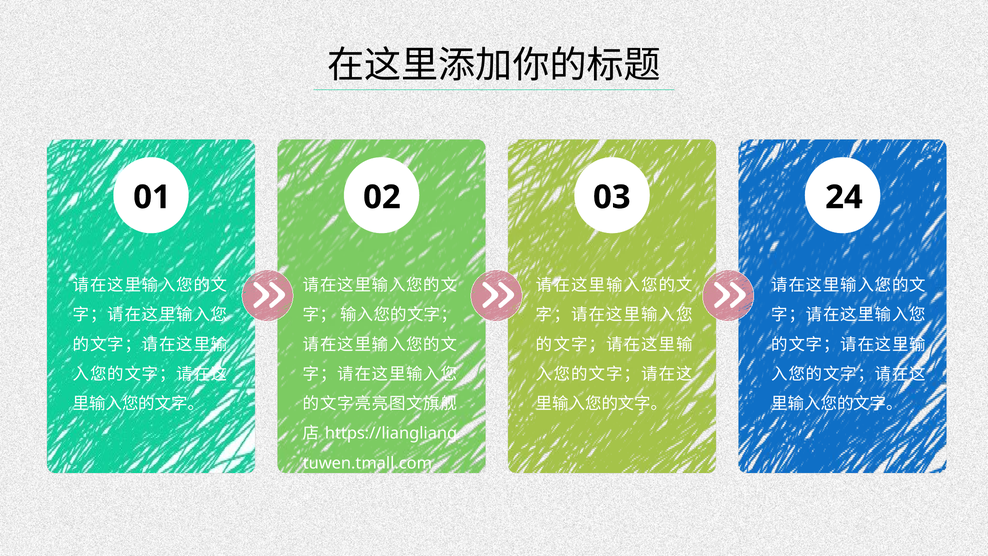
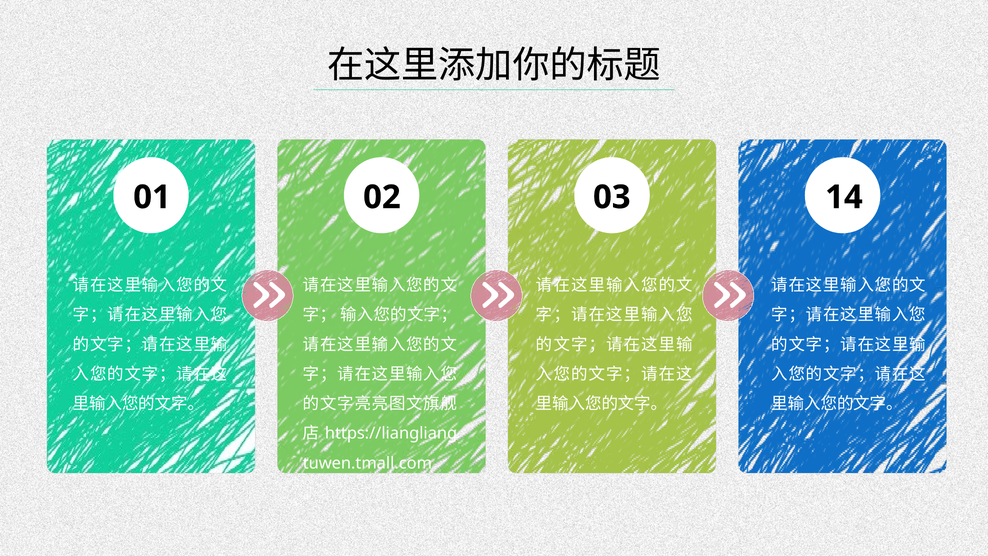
24: 24 -> 14
